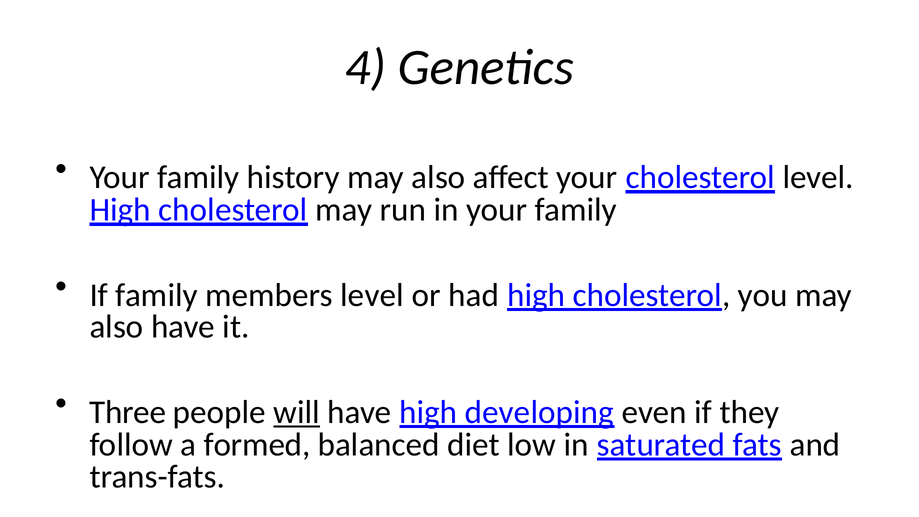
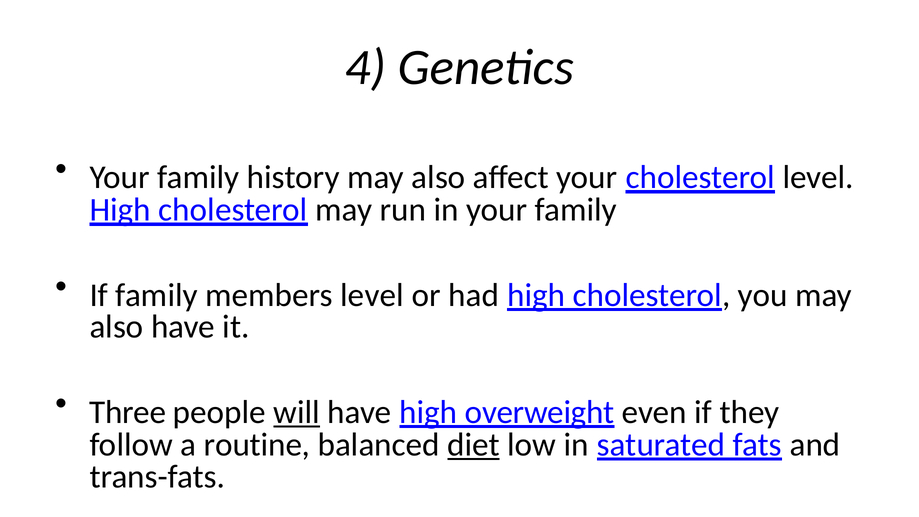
developing: developing -> overweight
formed: formed -> routine
diet underline: none -> present
